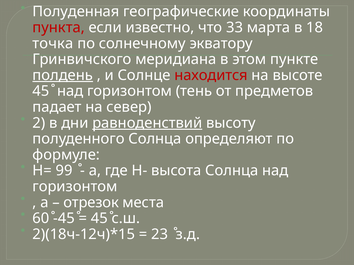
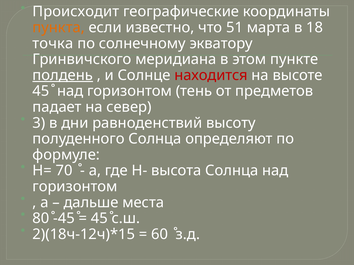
Полуденная: Полуденная -> Происходит
пункта colour: red -> orange
33: 33 -> 51
2: 2 -> 3
равноденствий underline: present -> none
99: 99 -> 70
отрезок: отрезок -> дальше
60: 60 -> 80
23: 23 -> 60
